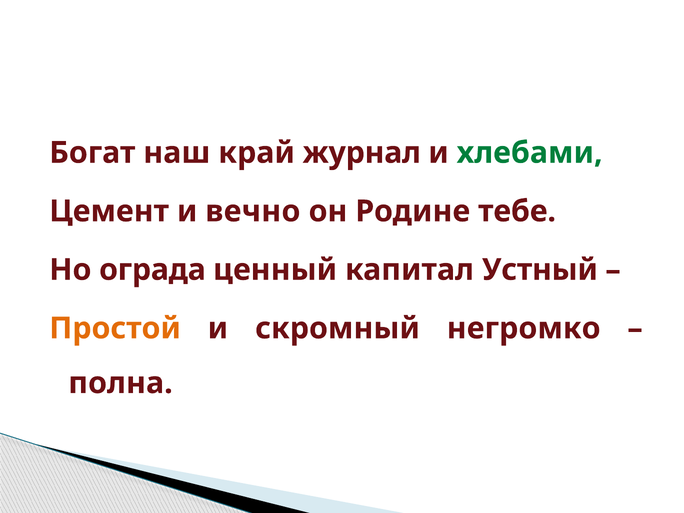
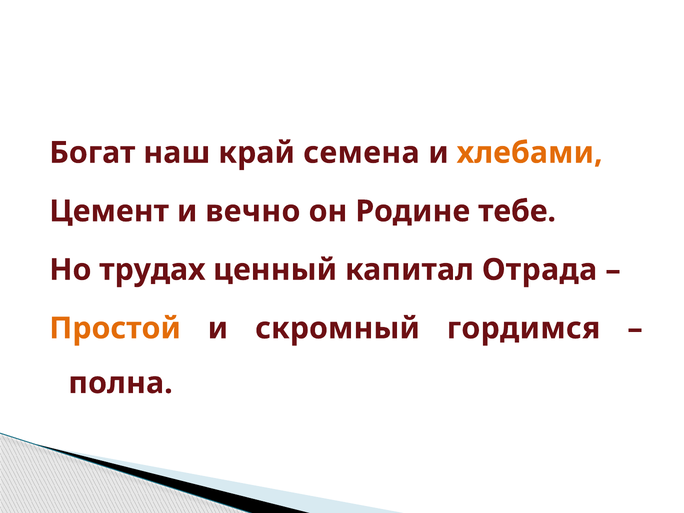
журнал: журнал -> семена
хлебами colour: green -> orange
ограда: ограда -> трудах
Устный: Устный -> Отрада
негромко: негромко -> гордимся
